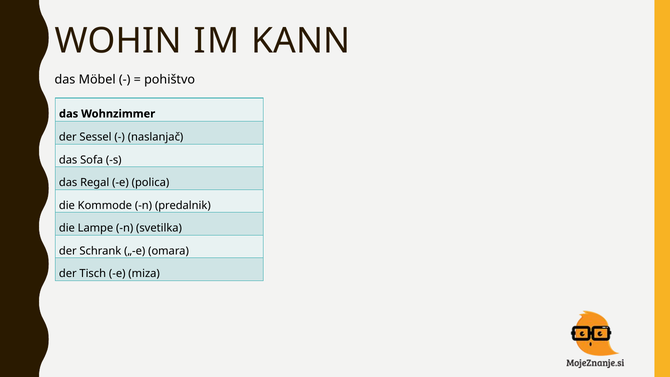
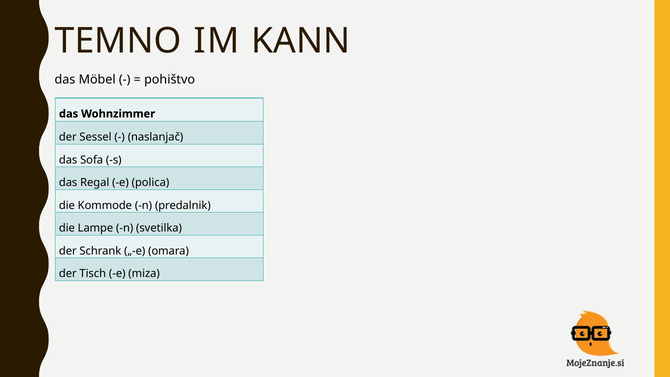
WOHIN: WOHIN -> TEMNO
